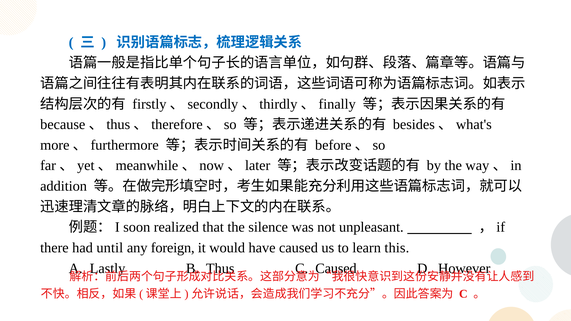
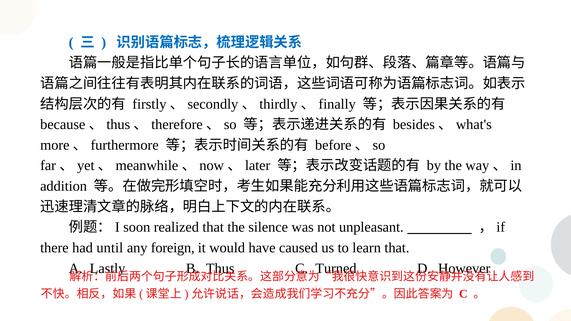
learn this: this -> that
C Caused: Caused -> Turned
